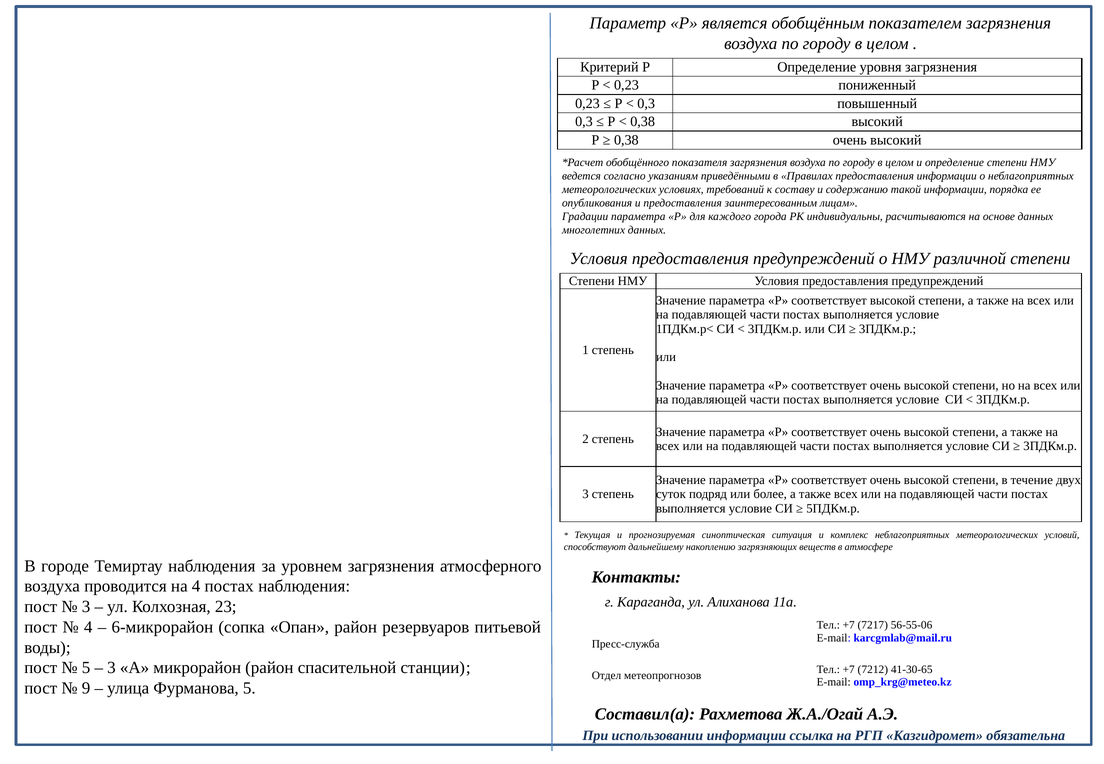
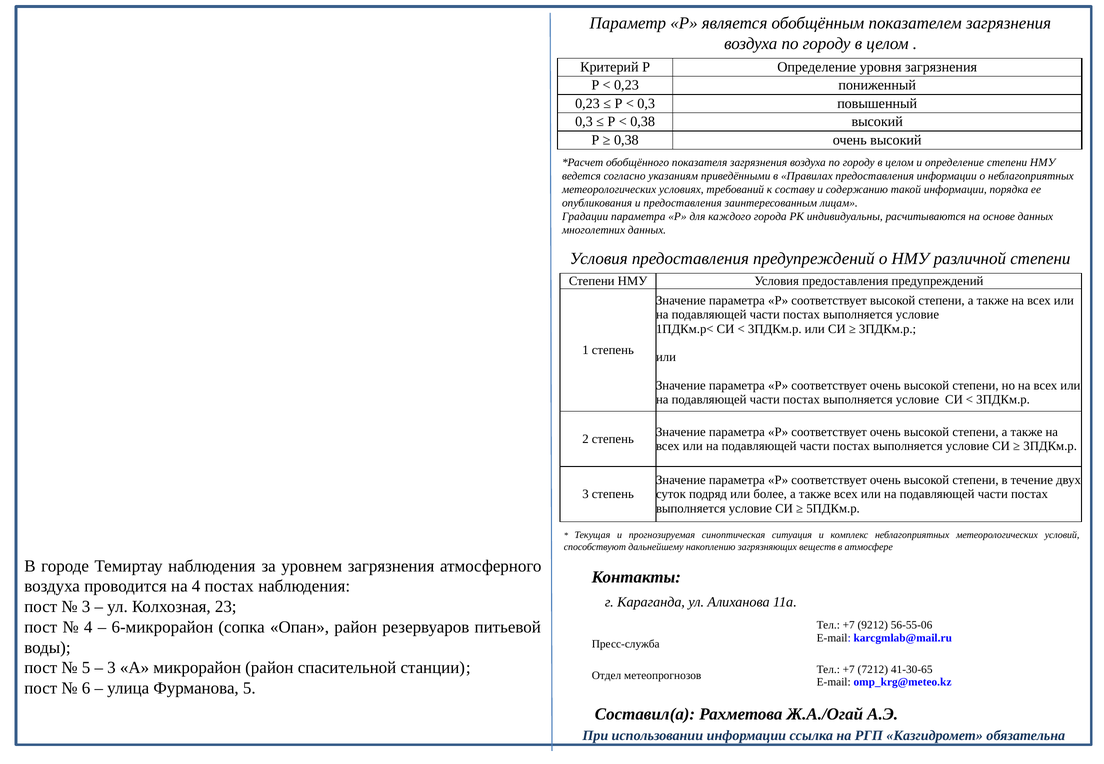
7217: 7217 -> 9212
9: 9 -> 6
